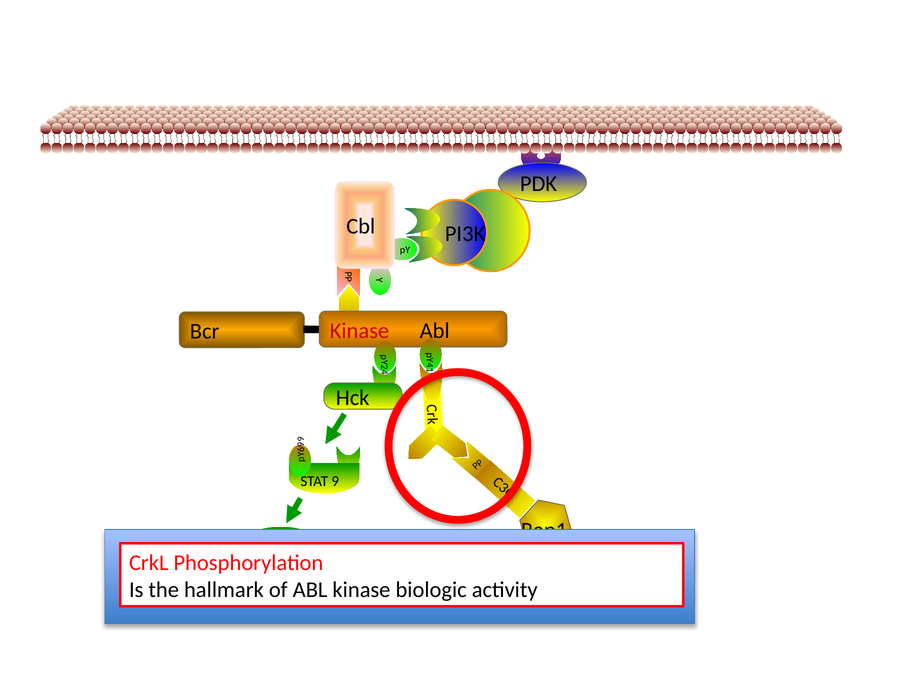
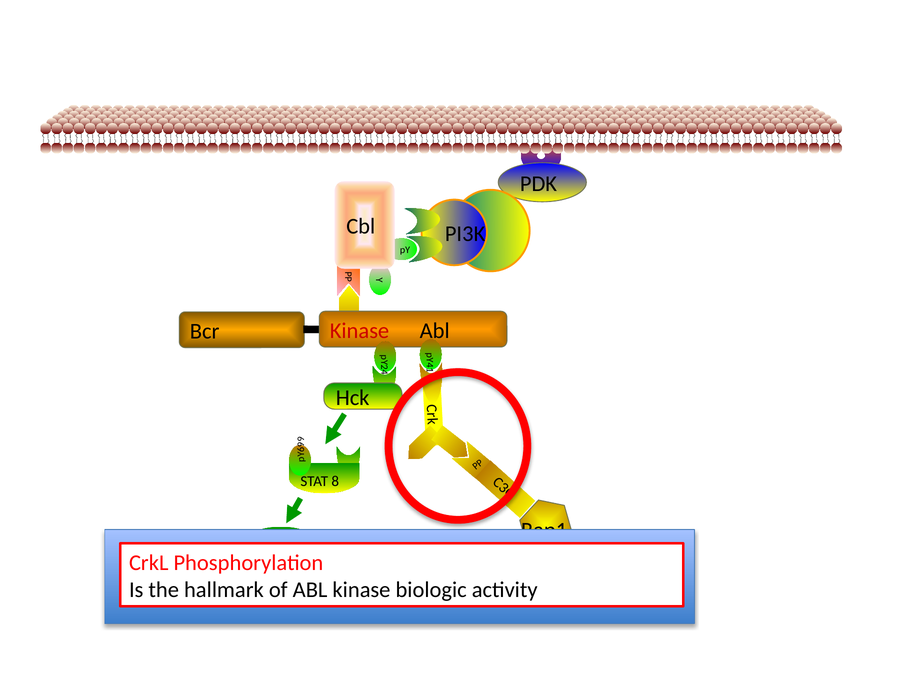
STAT 9: 9 -> 8
